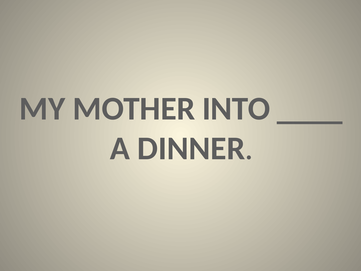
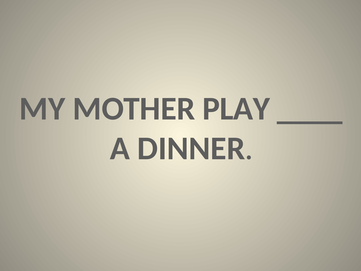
INTO: INTO -> PLAY
